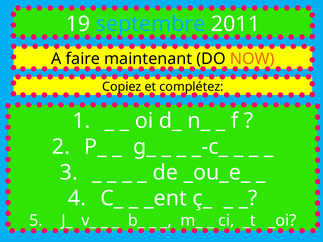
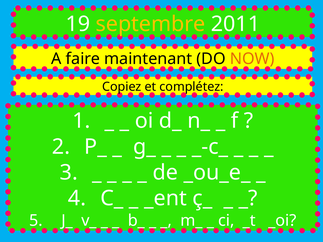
septembre colour: light blue -> yellow
